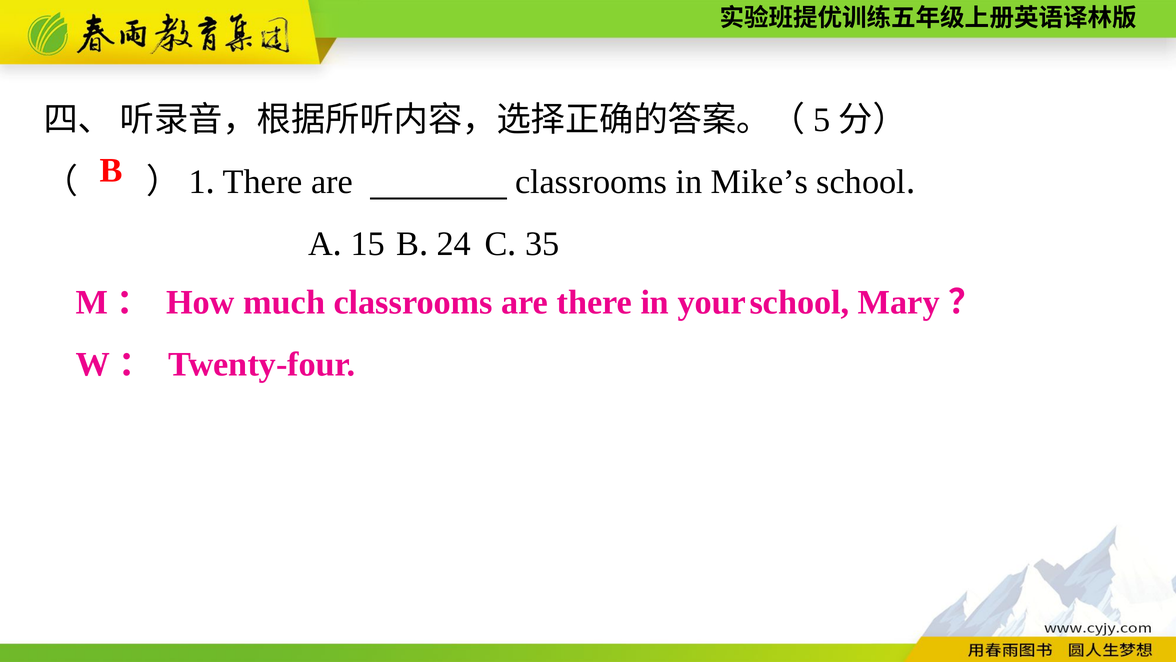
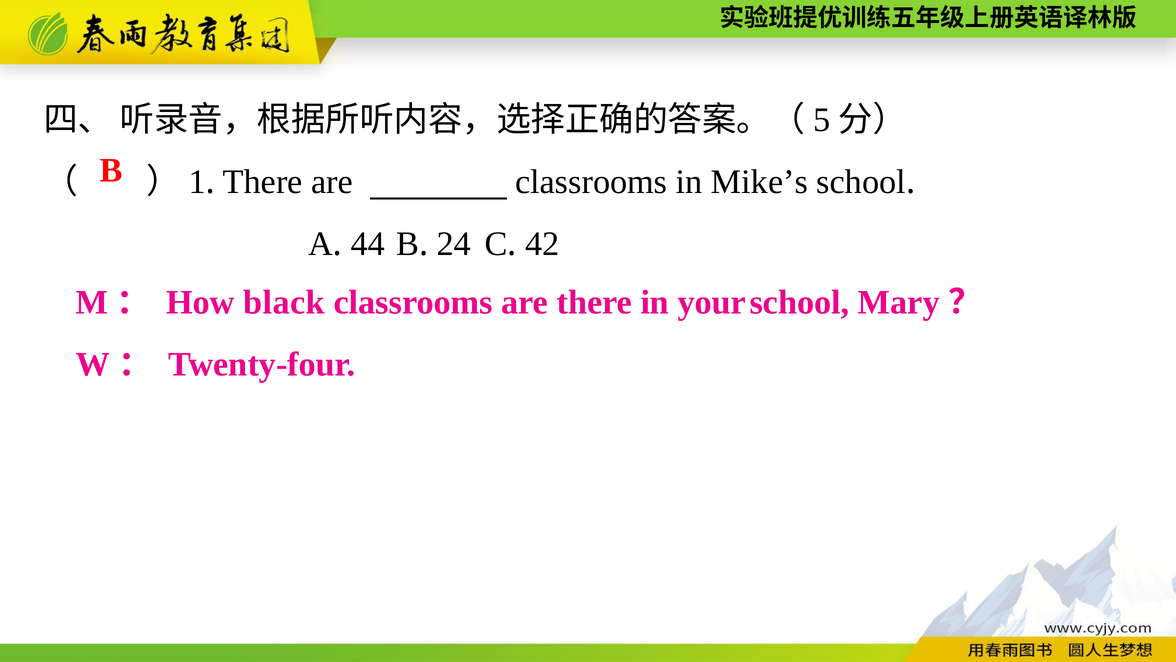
15: 15 -> 44
35: 35 -> 42
much: much -> black
